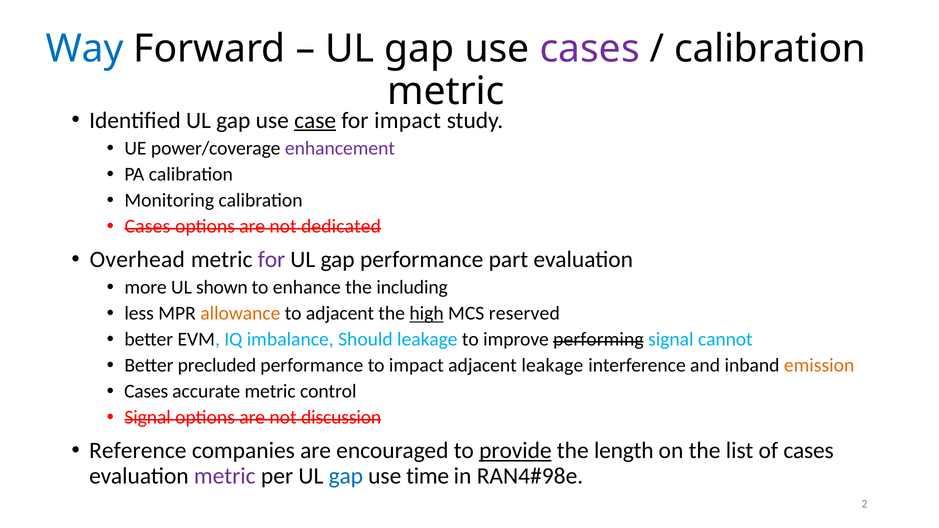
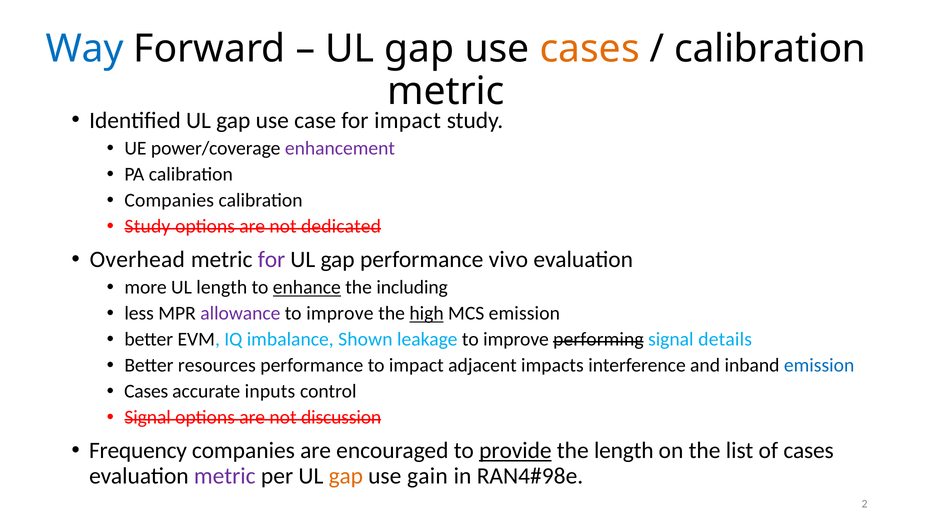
cases at (590, 49) colour: purple -> orange
case underline: present -> none
Monitoring at (169, 200): Monitoring -> Companies
Cases at (147, 226): Cases -> Study
part: part -> vivo
UL shown: shown -> length
enhance underline: none -> present
allowance colour: orange -> purple
adjacent at (340, 314): adjacent -> improve
MCS reserved: reserved -> emission
Should: Should -> Shown
cannot: cannot -> details
precluded: precluded -> resources
adjacent leakage: leakage -> impacts
emission at (819, 366) colour: orange -> blue
accurate metric: metric -> inputs
Reference: Reference -> Frequency
gap at (346, 476) colour: blue -> orange
time: time -> gain
